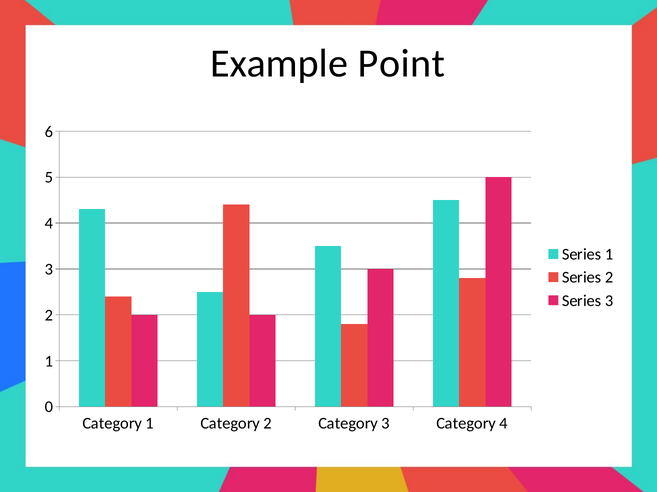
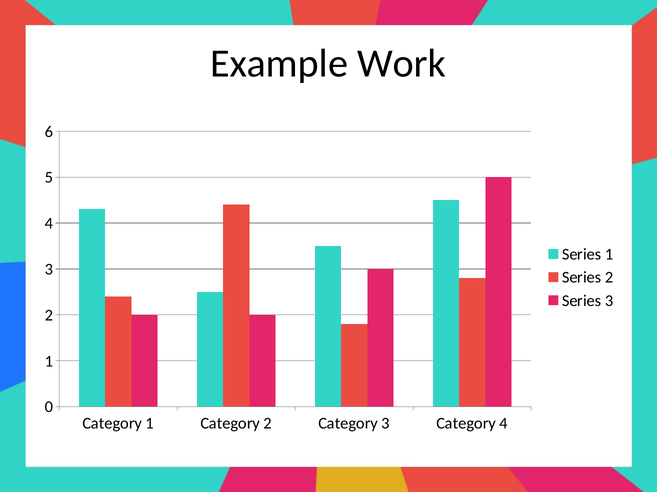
Point: Point -> Work
